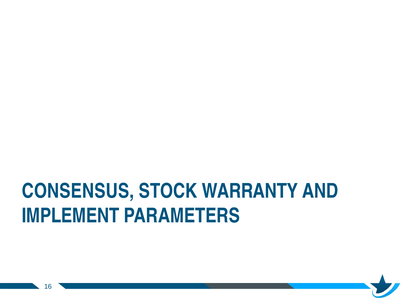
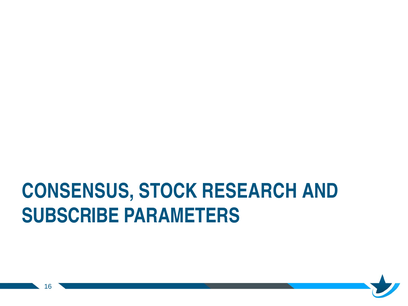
WARRANTY: WARRANTY -> RESEARCH
IMPLEMENT: IMPLEMENT -> SUBSCRIBE
